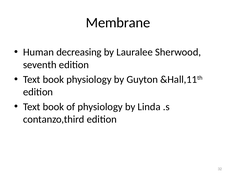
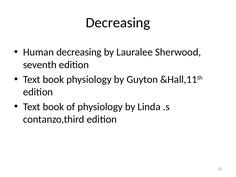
Membrane at (118, 23): Membrane -> Decreasing
